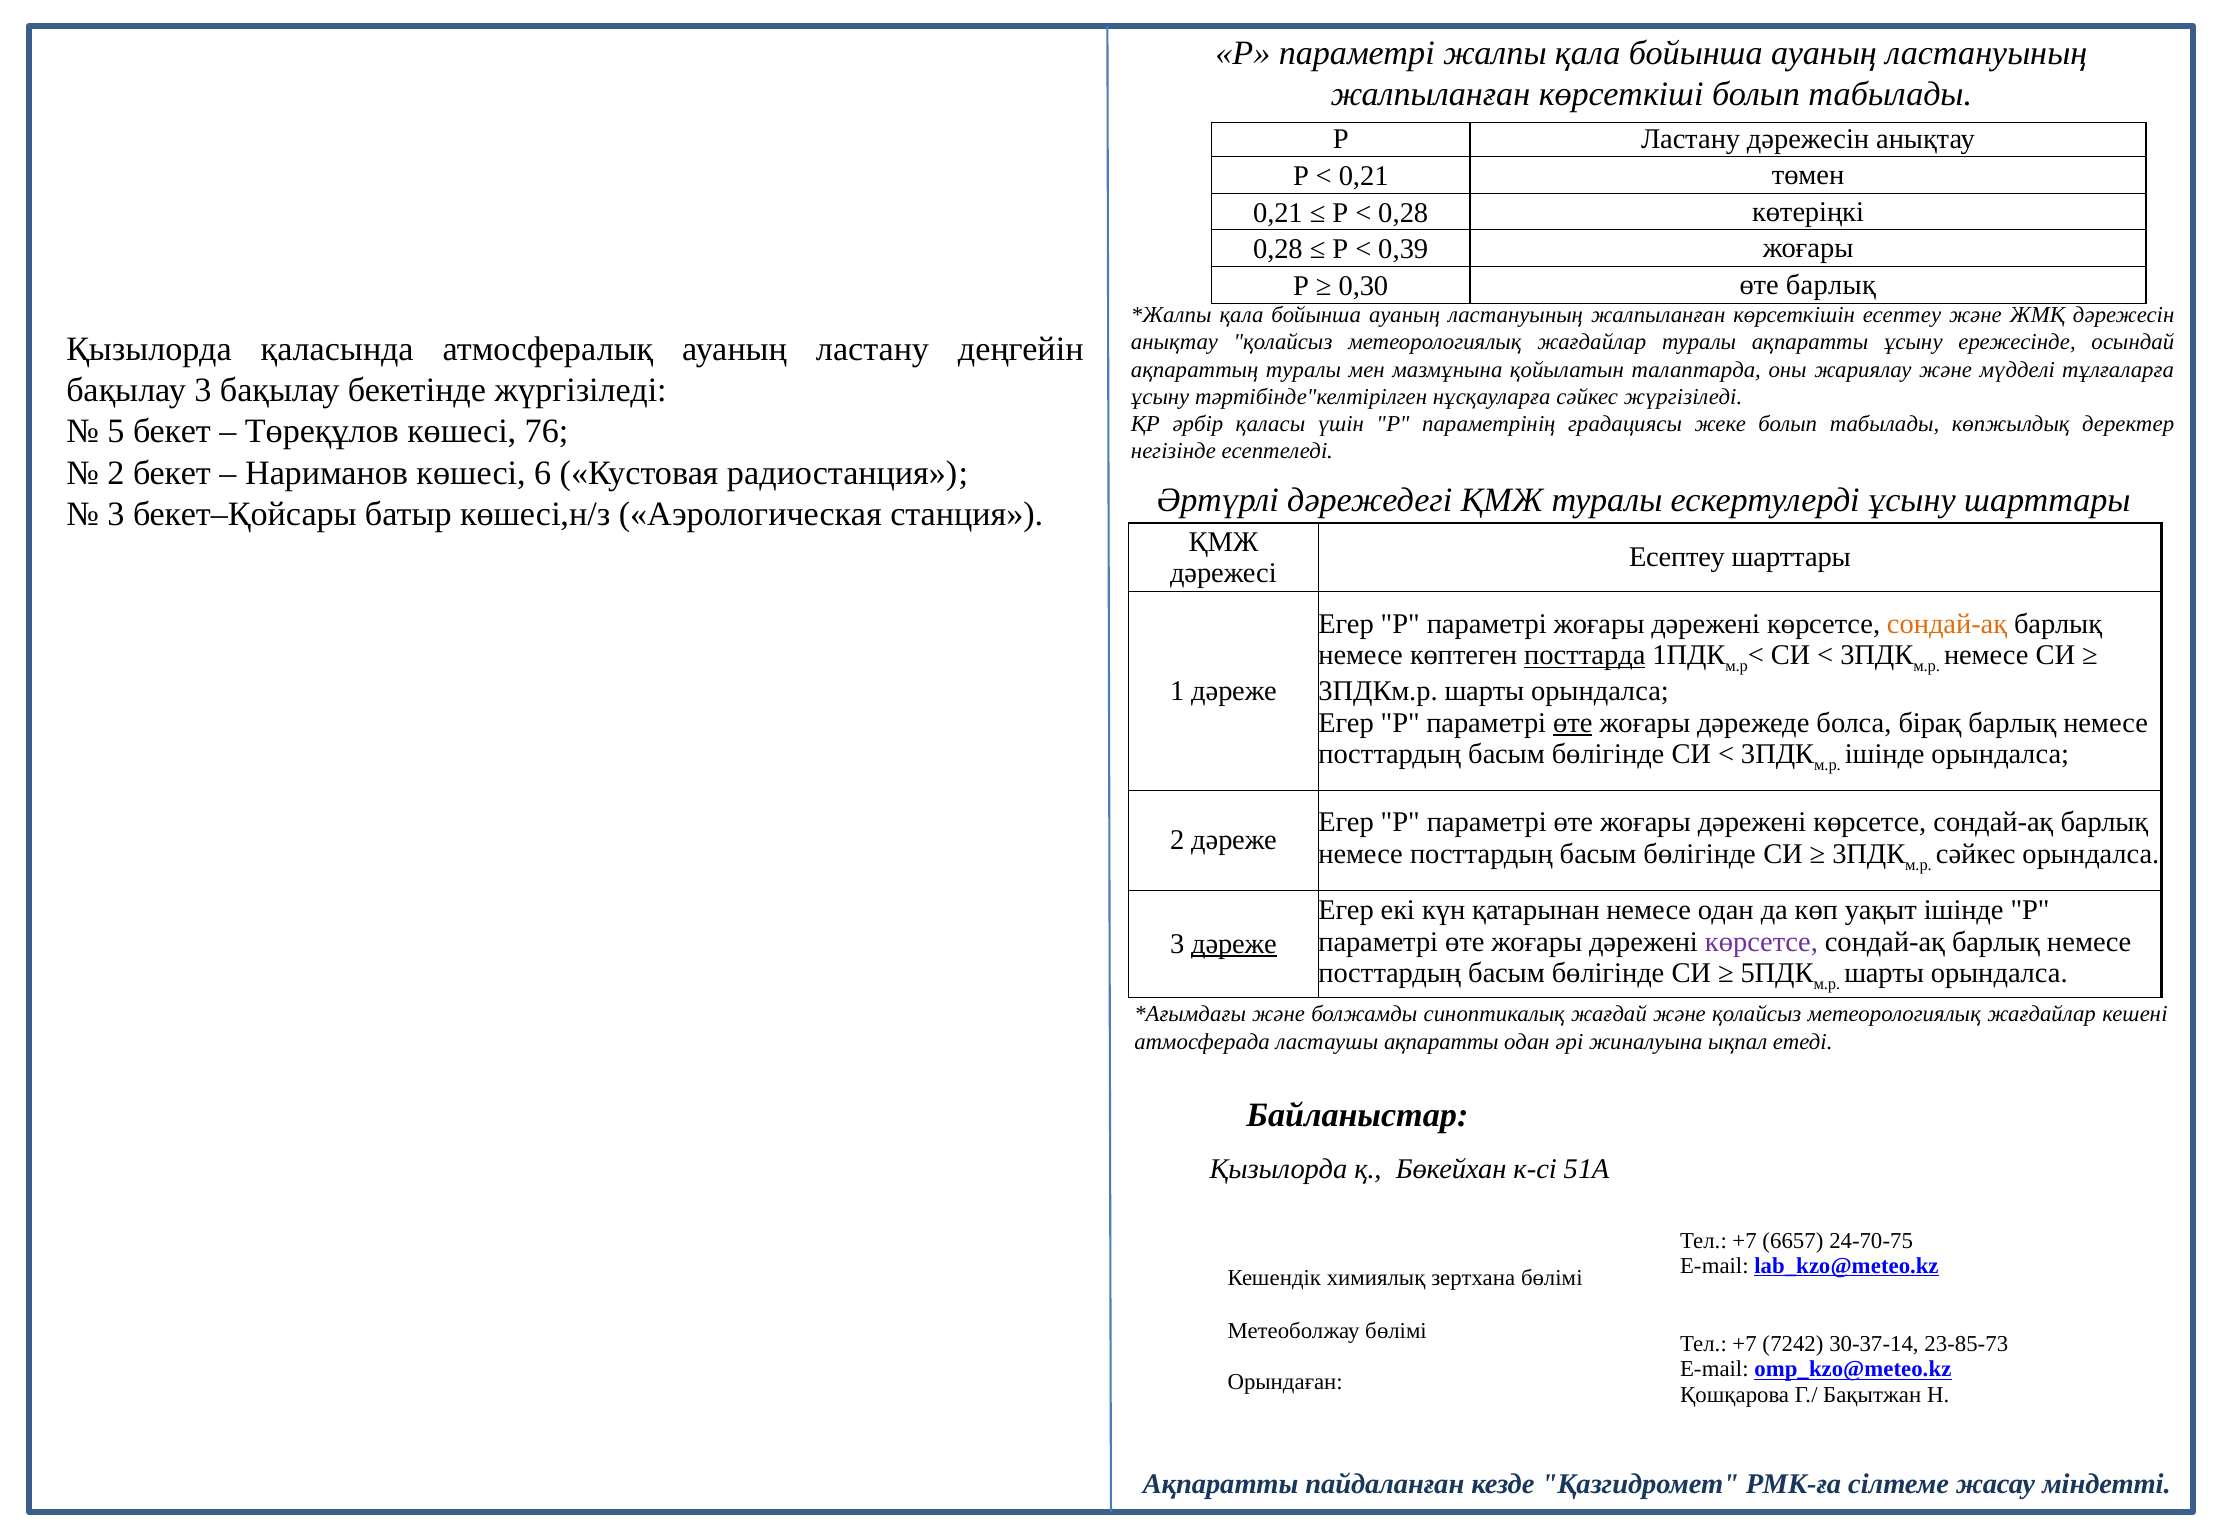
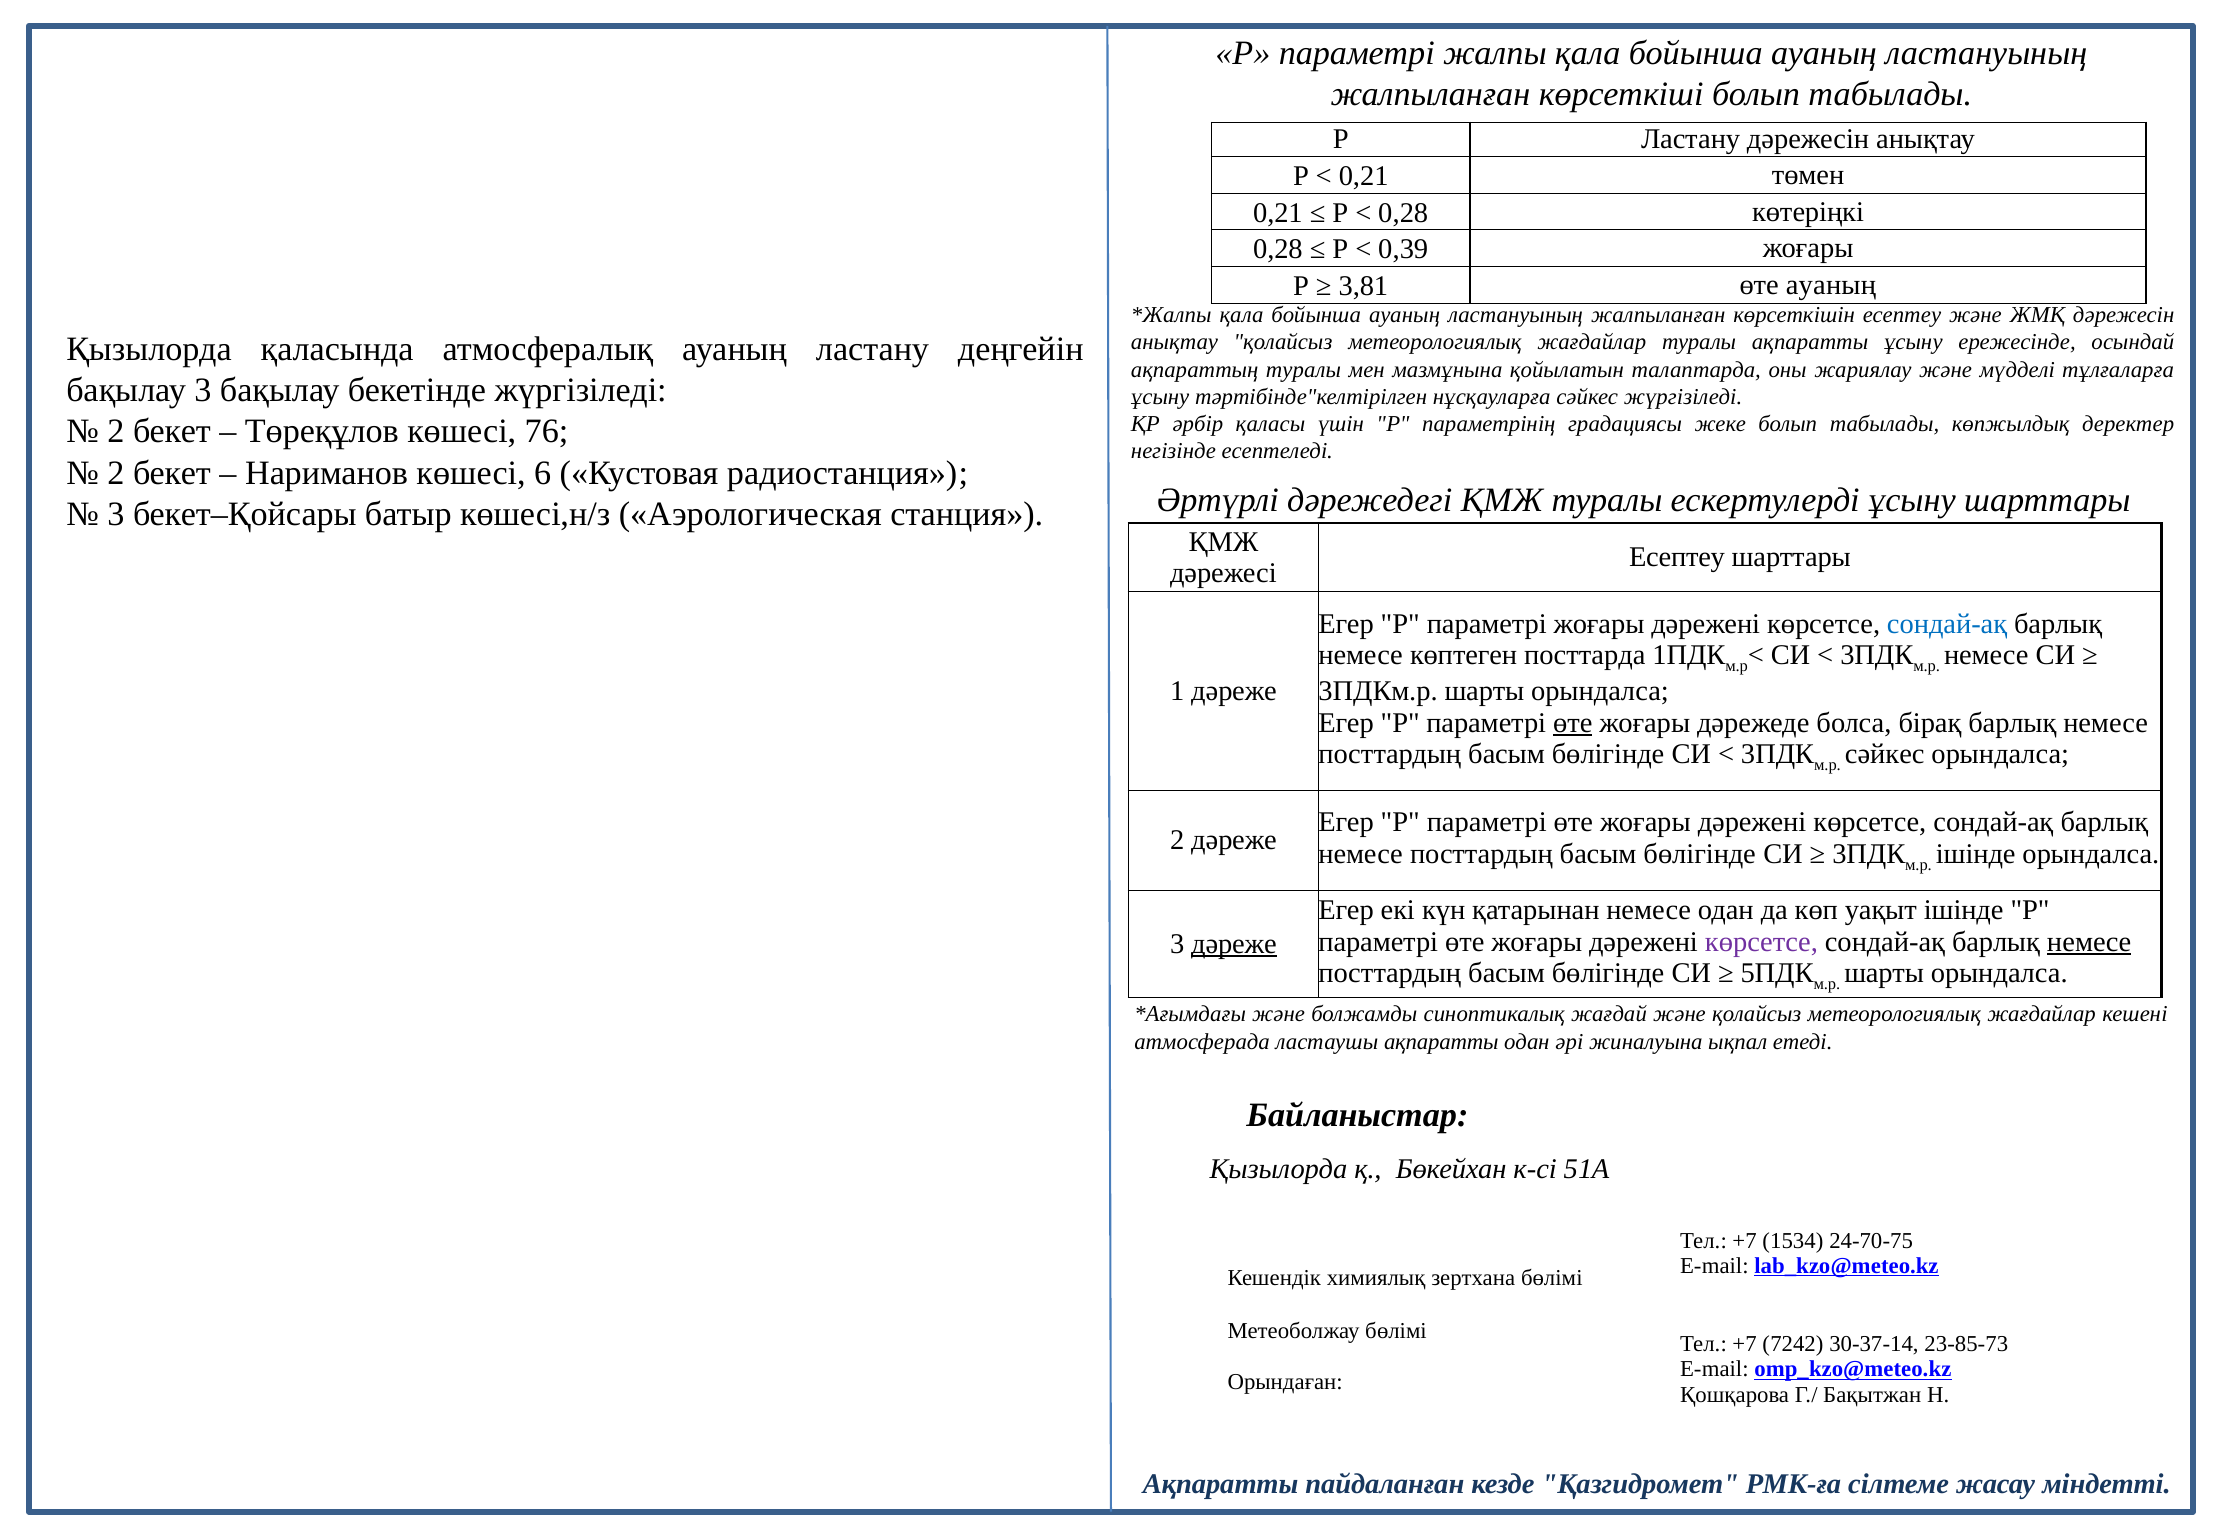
0,30: 0,30 -> 3,81
өте барлық: барлық -> ауаның
5 at (116, 432): 5 -> 2
сондай-ақ at (1947, 624) colour: orange -> blue
посттарда underline: present -> none
ішінде at (1885, 754): ішінде -> сәйкес
сәйкес at (1976, 854): сәйкес -> ішінде
немесе at (2089, 942) underline: none -> present
6657: 6657 -> 1534
